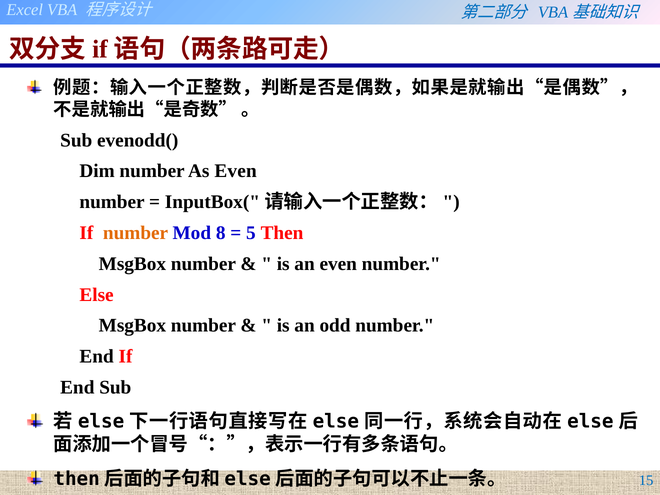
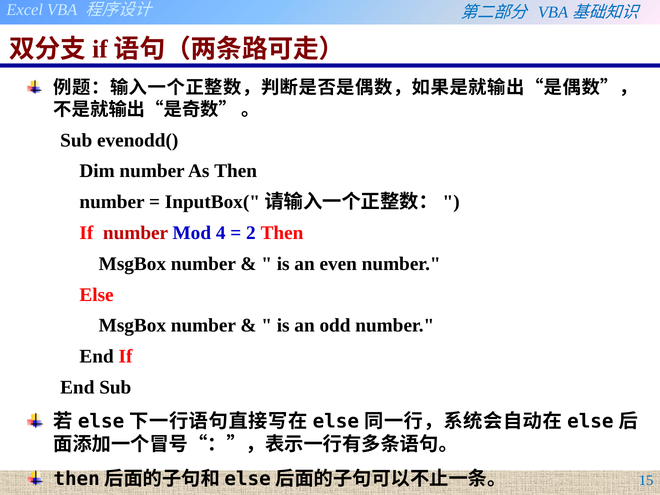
As Even: Even -> Then
number at (136, 233) colour: orange -> red
8: 8 -> 4
5: 5 -> 2
